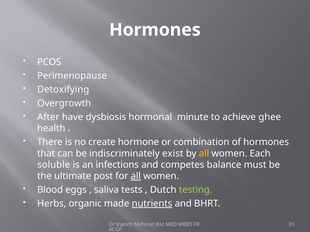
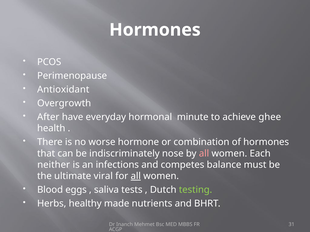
Detoxifying: Detoxifying -> Antioxidant
dysbiosis: dysbiosis -> everyday
create: create -> worse
exist: exist -> nose
all at (204, 154) colour: yellow -> pink
soluble: soluble -> neither
post: post -> viral
organic: organic -> healthy
nutrients underline: present -> none
